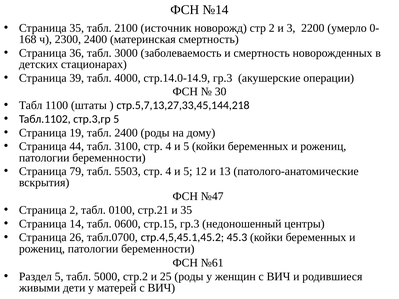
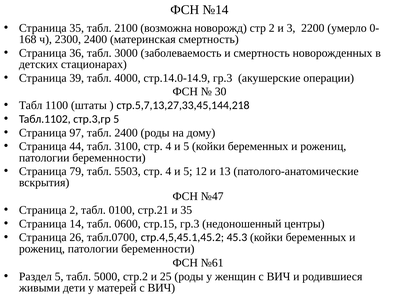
источник: источник -> возможна
19: 19 -> 97
